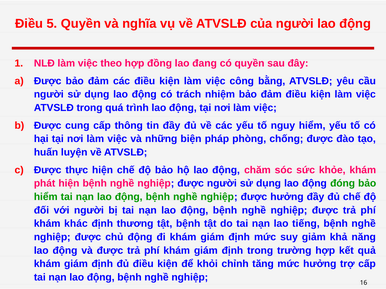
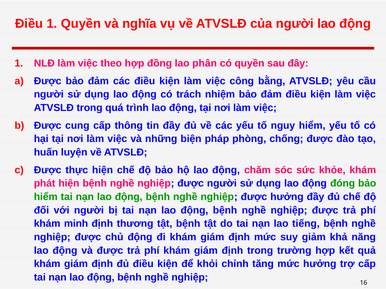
Điều 5: 5 -> 1
đang: đang -> phân
khác: khác -> minh
